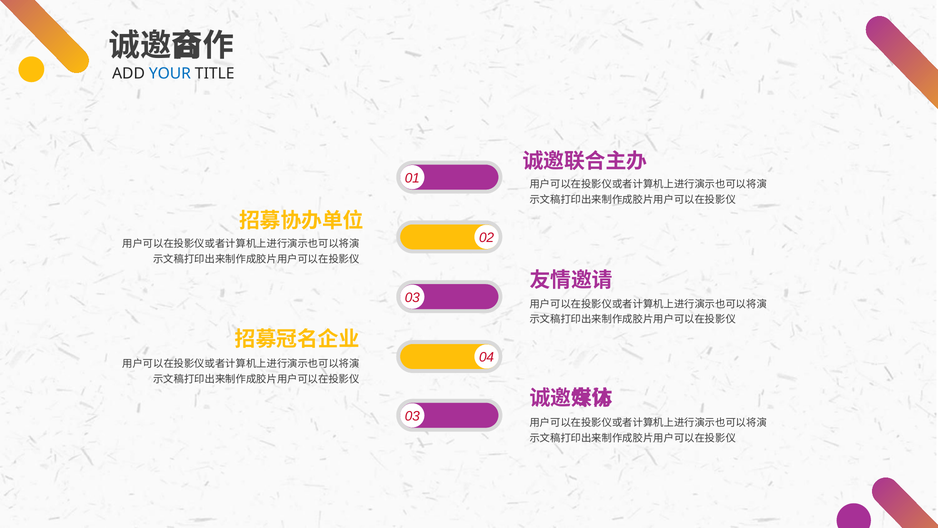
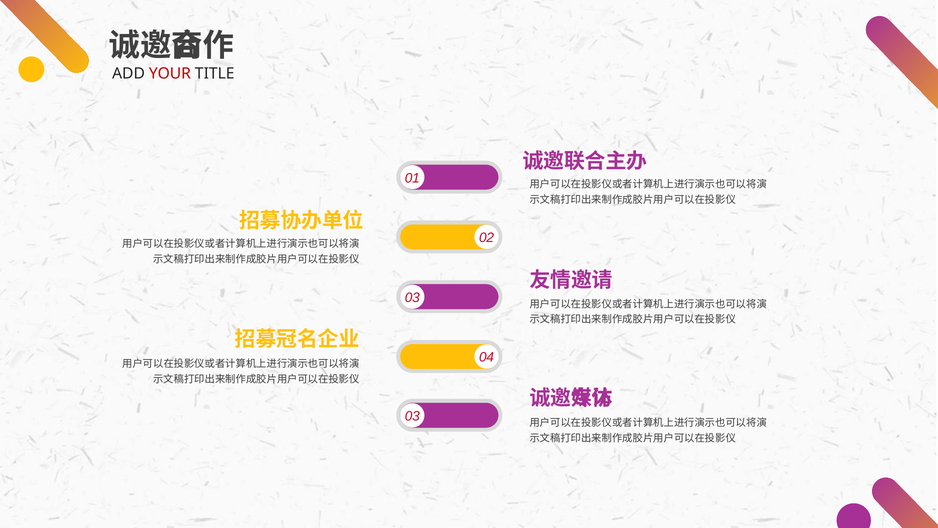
YOUR colour: blue -> red
